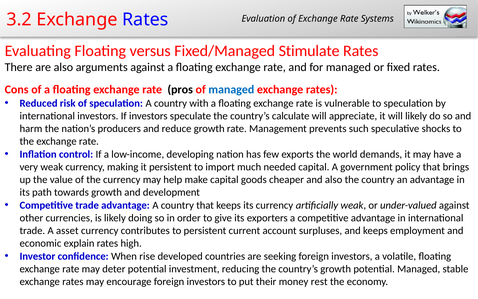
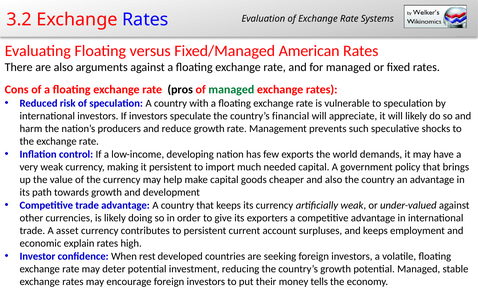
Stimulate: Stimulate -> American
managed at (231, 90) colour: blue -> green
calculate: calculate -> financial
rise: rise -> rest
rest: rest -> tells
